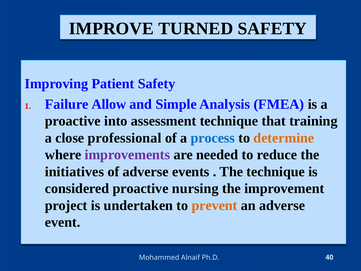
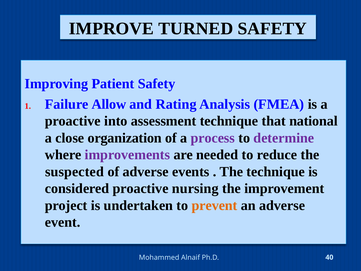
Simple: Simple -> Rating
training: training -> national
professional: professional -> organization
process colour: blue -> purple
determine colour: orange -> purple
initiatives: initiatives -> suspected
